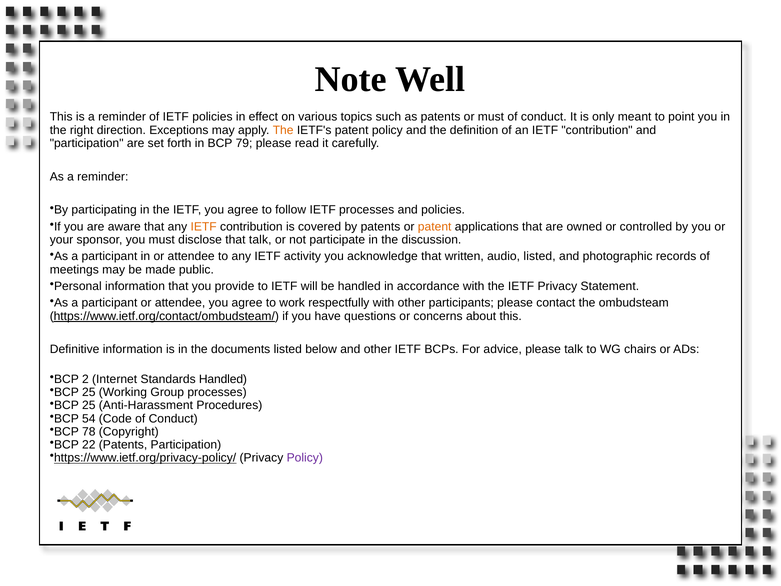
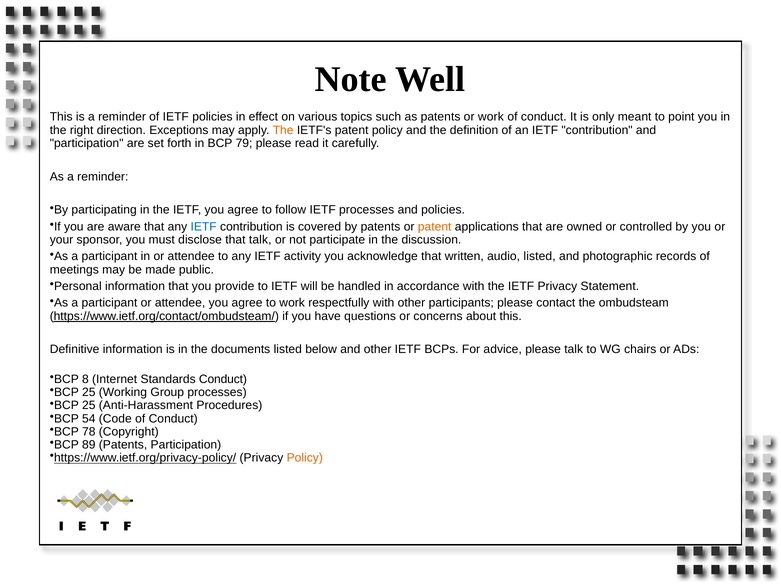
or must: must -> work
IETF at (204, 227) colour: orange -> blue
2: 2 -> 8
Standards Handled: Handled -> Conduct
22: 22 -> 89
Policy at (305, 458) colour: purple -> orange
